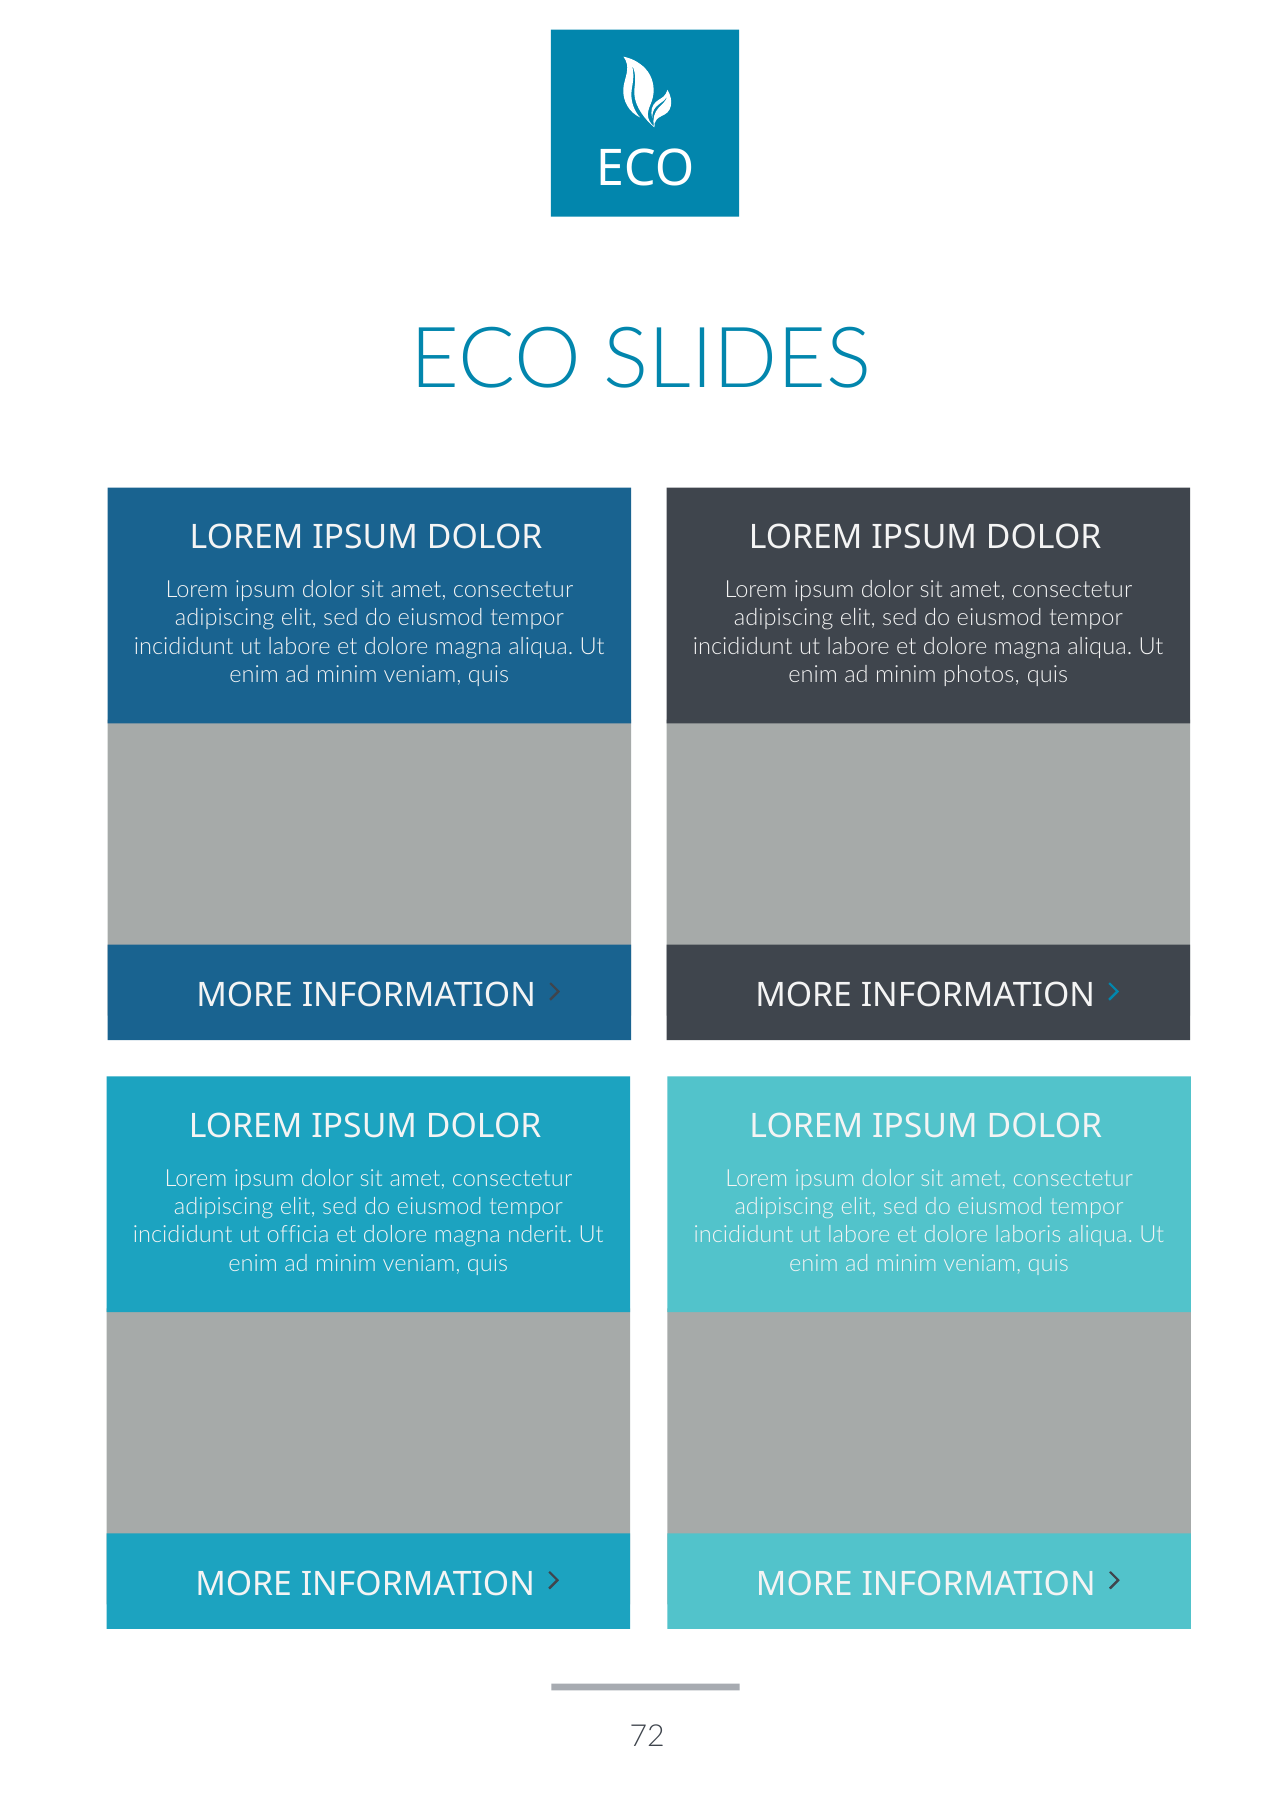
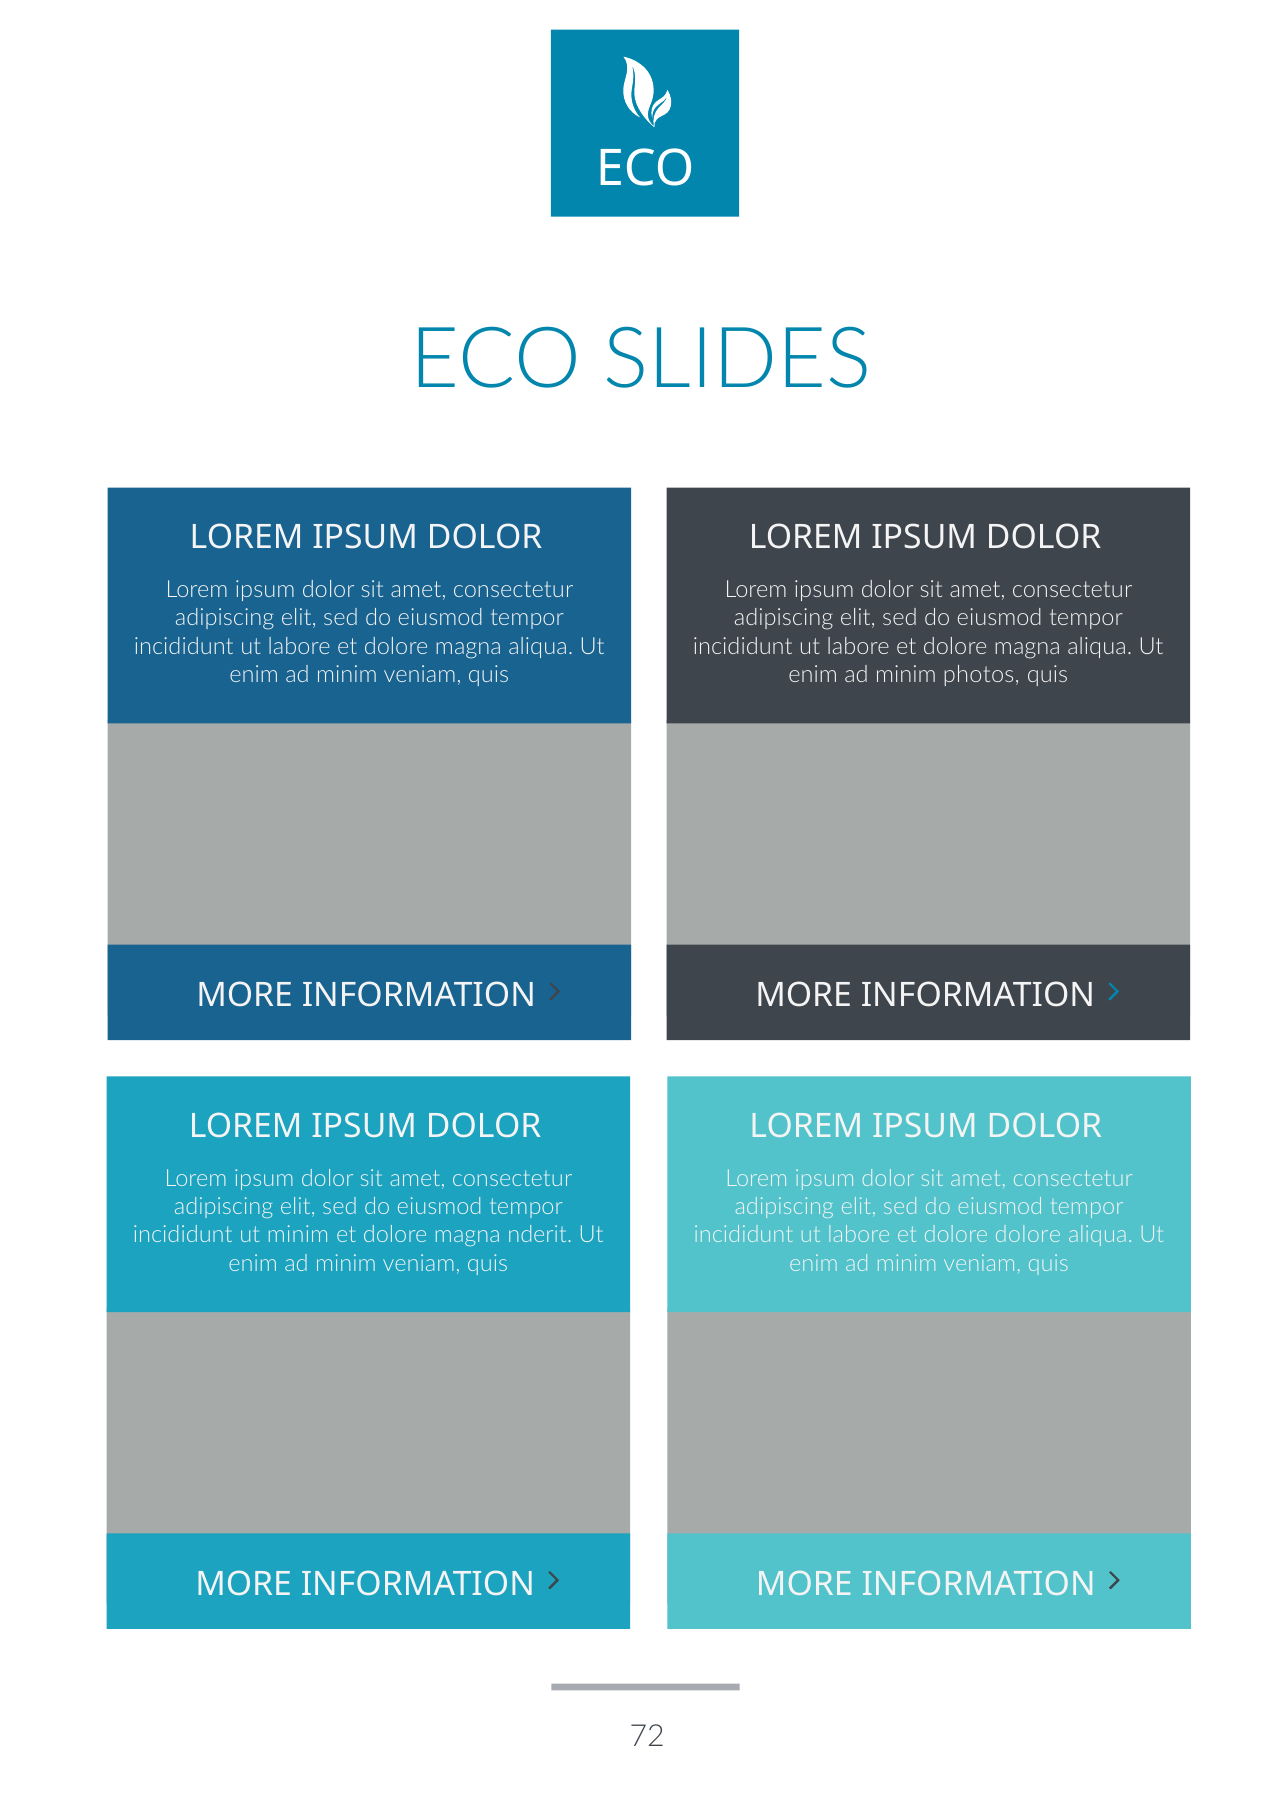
ut officia: officia -> minim
dolore laboris: laboris -> dolore
